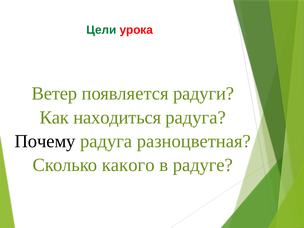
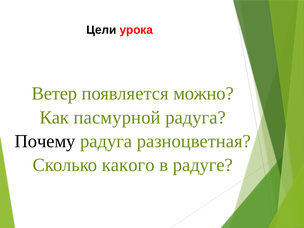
Цели colour: green -> black
радуги: радуги -> можно
находиться: находиться -> пасмурной
